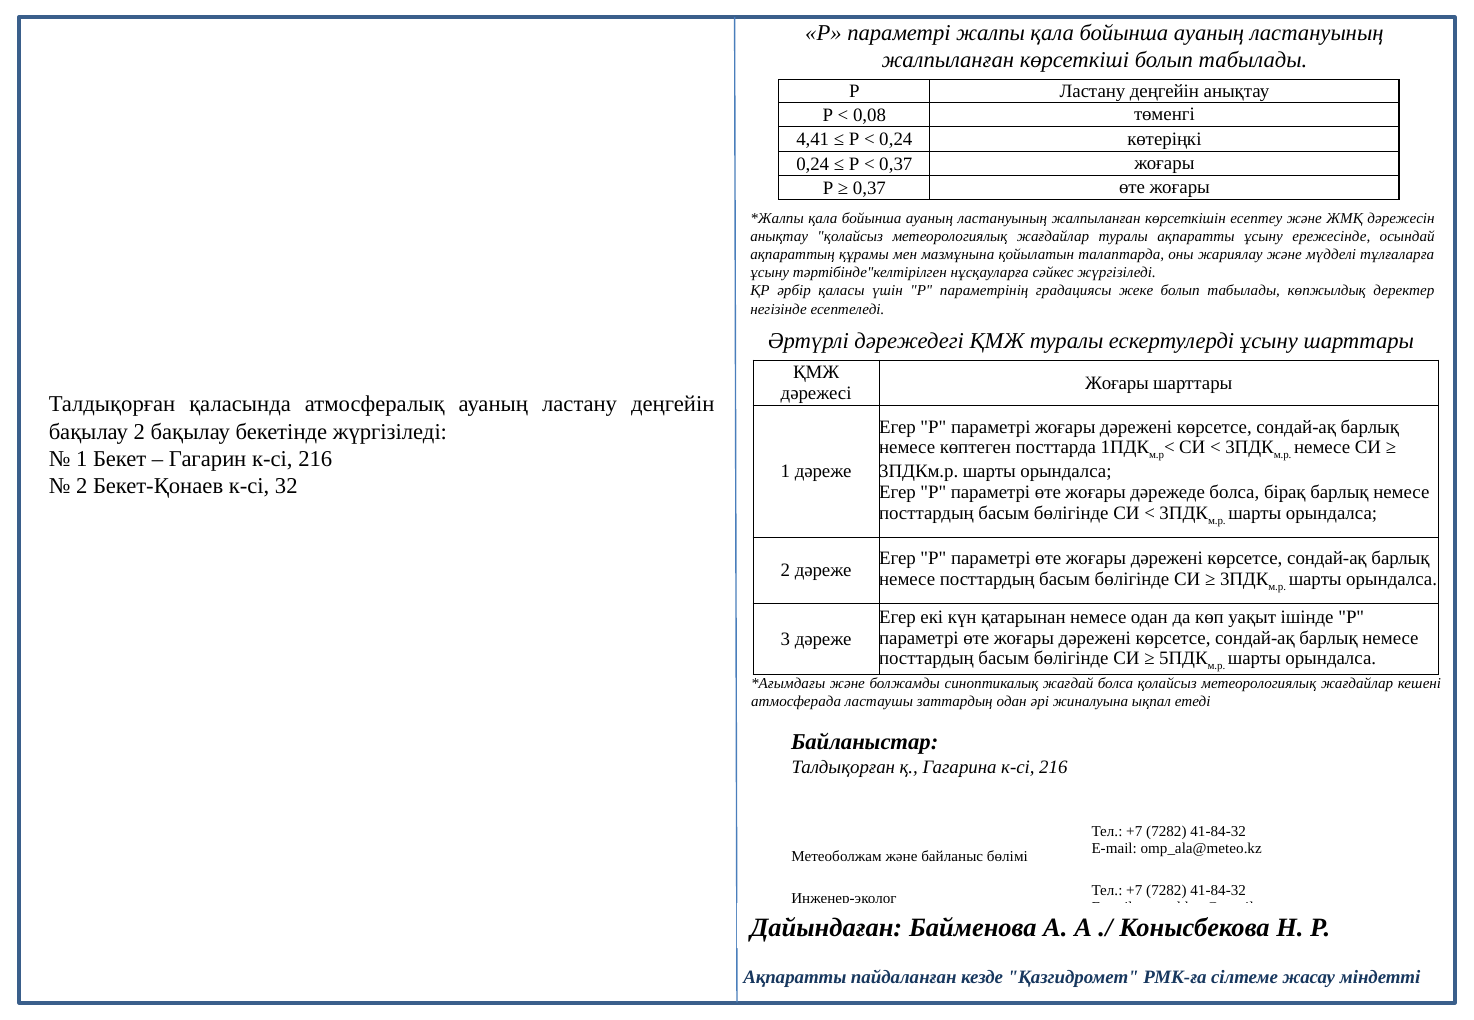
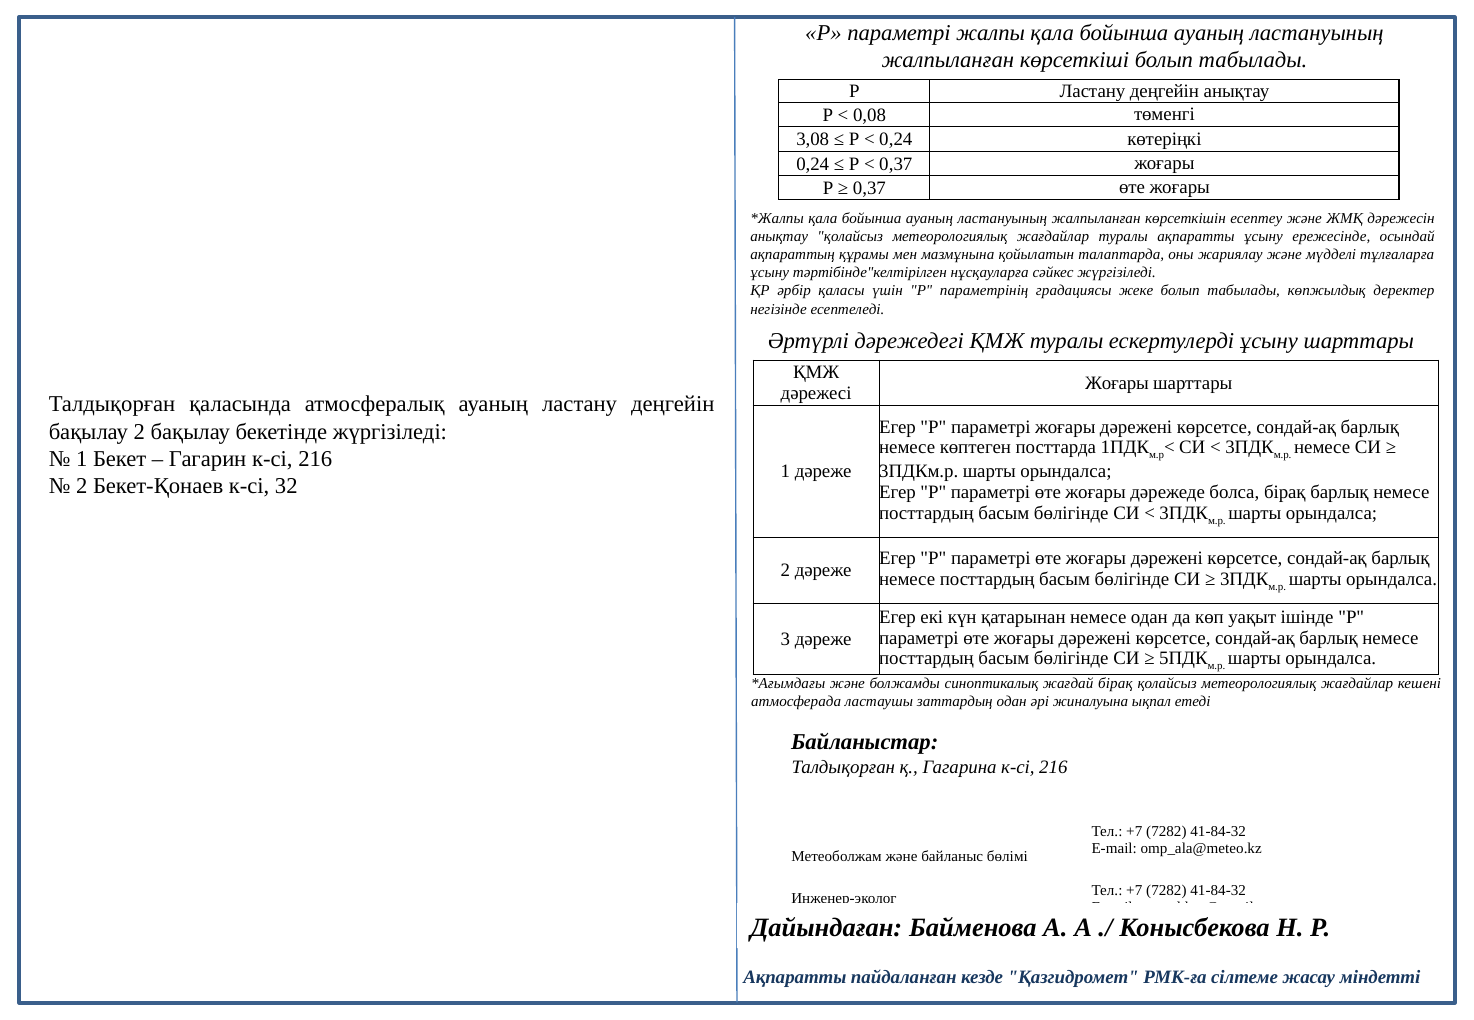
4,41: 4,41 -> 3,08
жағдай болса: болса -> бірақ
